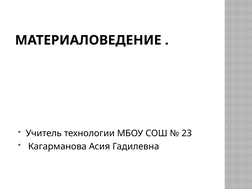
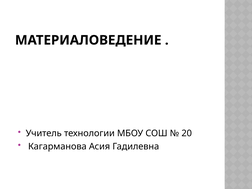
23: 23 -> 20
